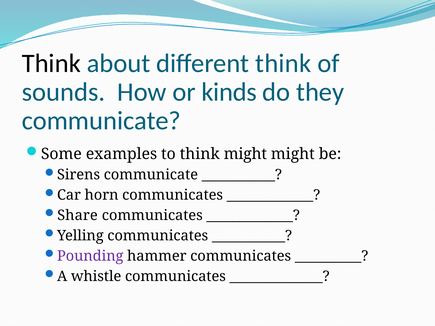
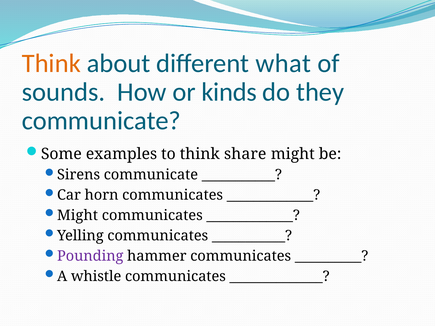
Think at (51, 63) colour: black -> orange
different think: think -> what
think might: might -> share
Share at (78, 216): Share -> Might
